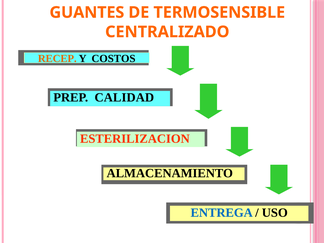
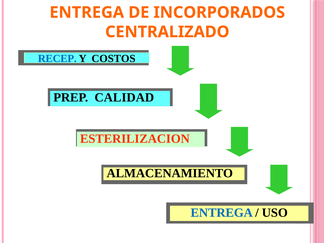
GUANTES at (87, 12): GUANTES -> ENTREGA
TERMOSENSIBLE: TERMOSENSIBLE -> INCORPORADOS
RECEP colour: orange -> blue
